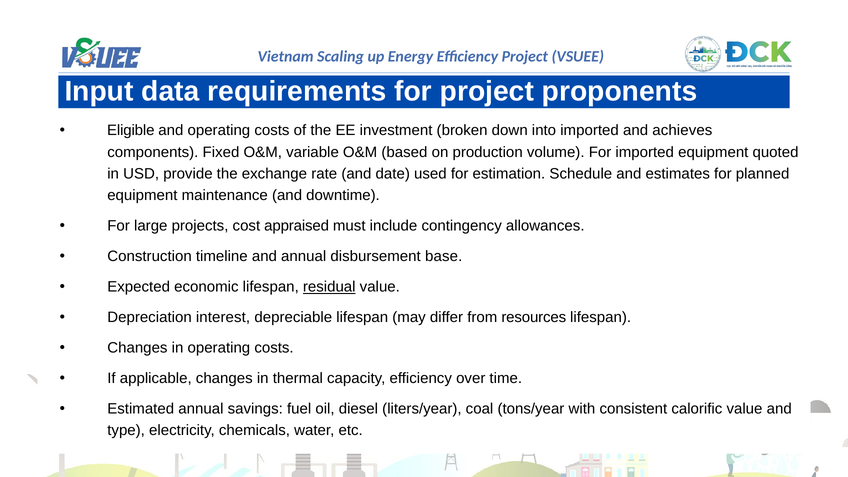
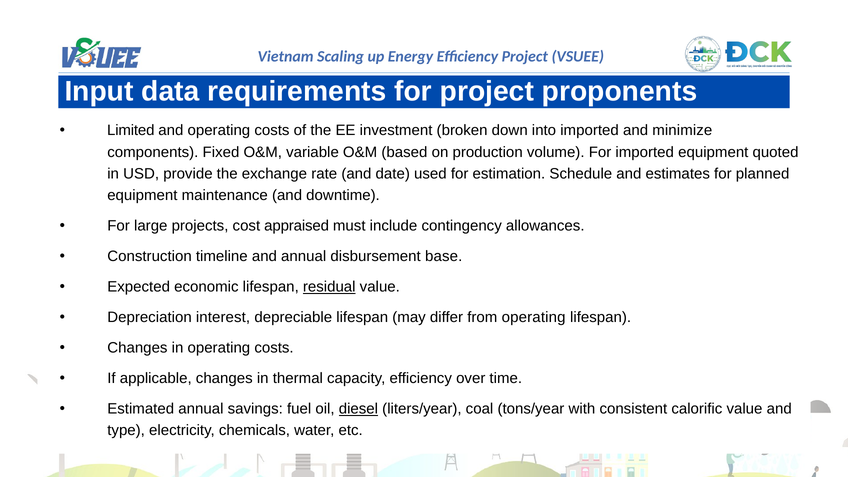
Eligible: Eligible -> Limited
achieves: achieves -> minimize
from resources: resources -> operating
diesel underline: none -> present
